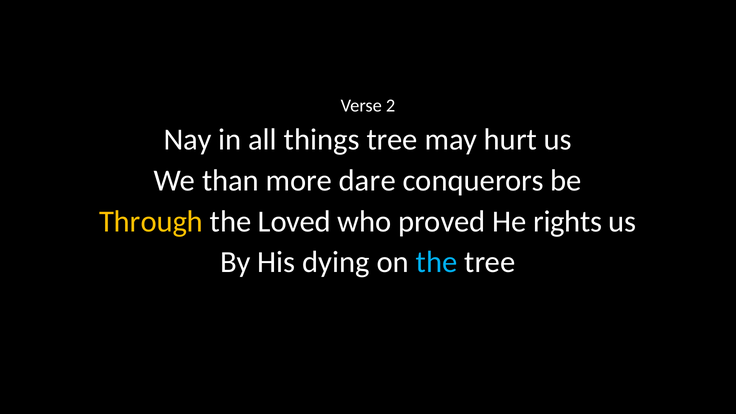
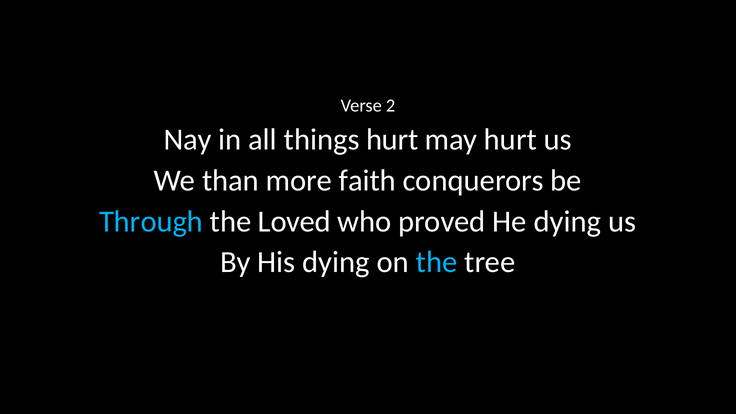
things tree: tree -> hurt
dare: dare -> faith
Through colour: yellow -> light blue
He rights: rights -> dying
